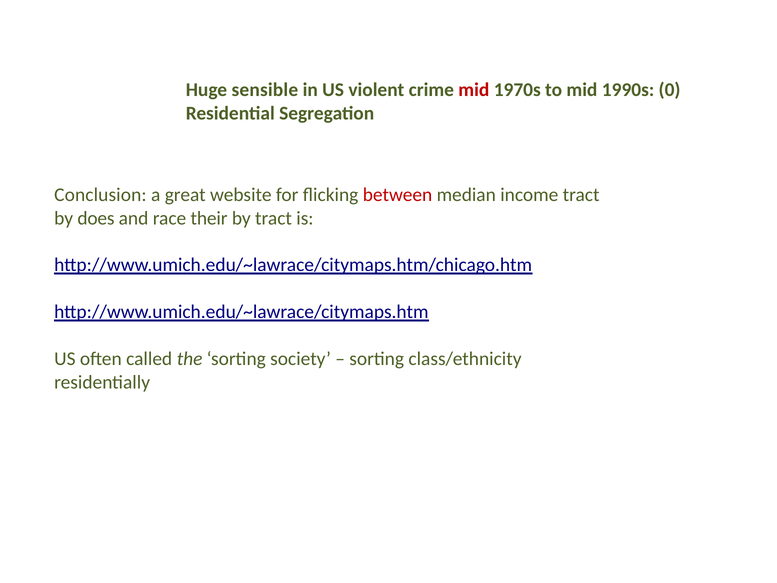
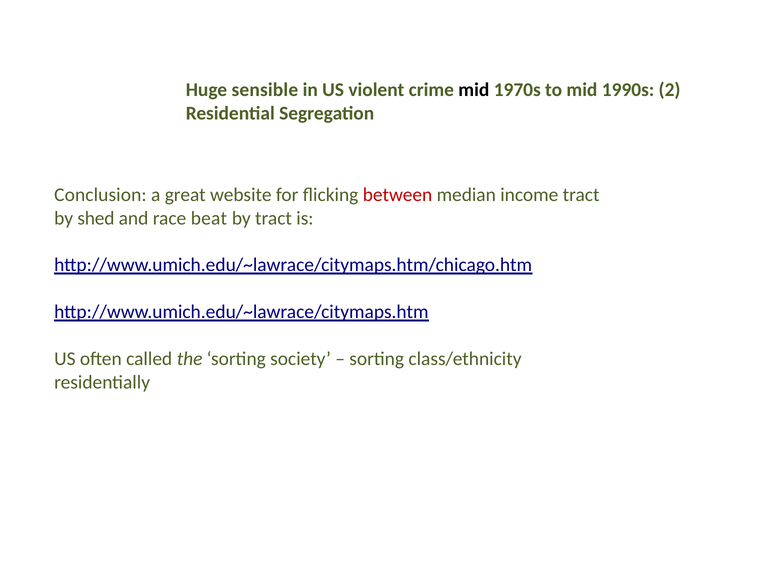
mid at (474, 90) colour: red -> black
0: 0 -> 2
does: does -> shed
their: their -> beat
